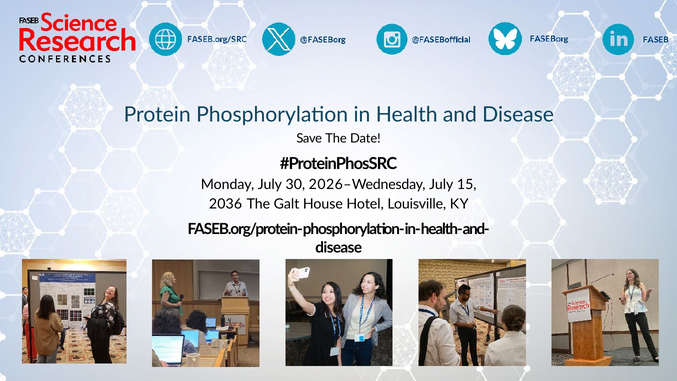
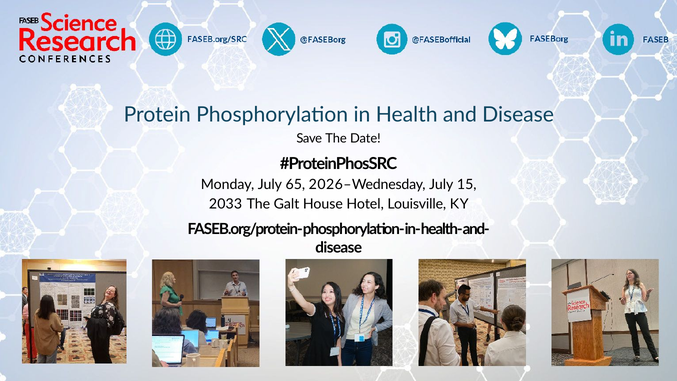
30: 30 -> 65
2036: 2036 -> 2033
